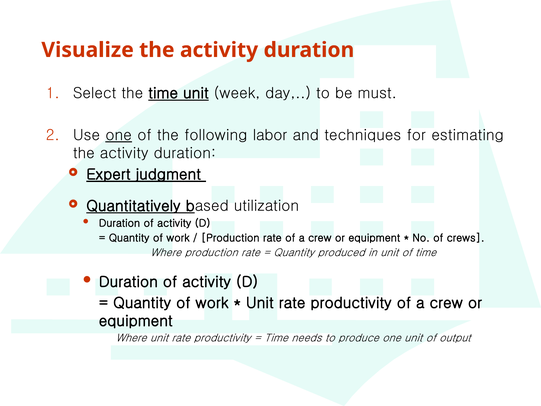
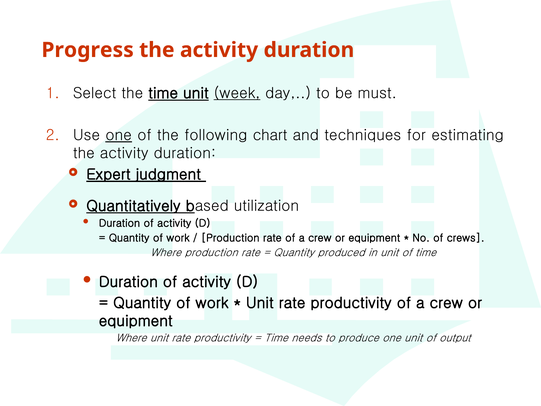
Visualize: Visualize -> Progress
week underline: none -> present
labor: labor -> chart
